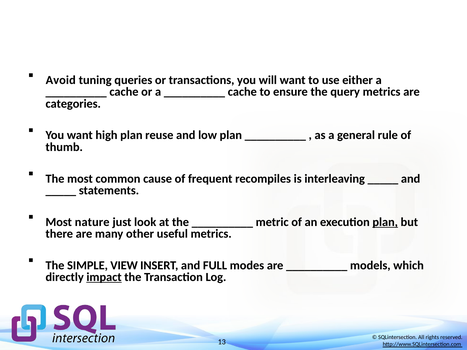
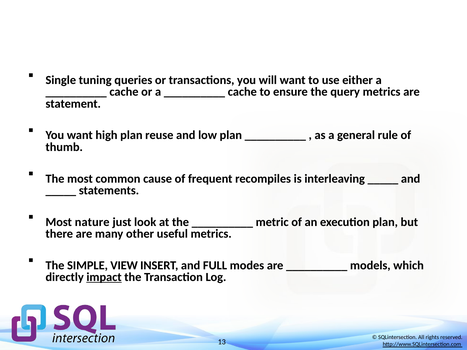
Avoid: Avoid -> Single
categories: categories -> statement
plan at (385, 222) underline: present -> none
